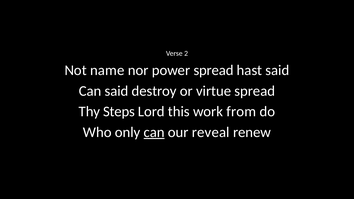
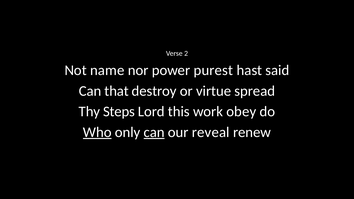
power spread: spread -> purest
Can said: said -> that
from: from -> obey
Who underline: none -> present
